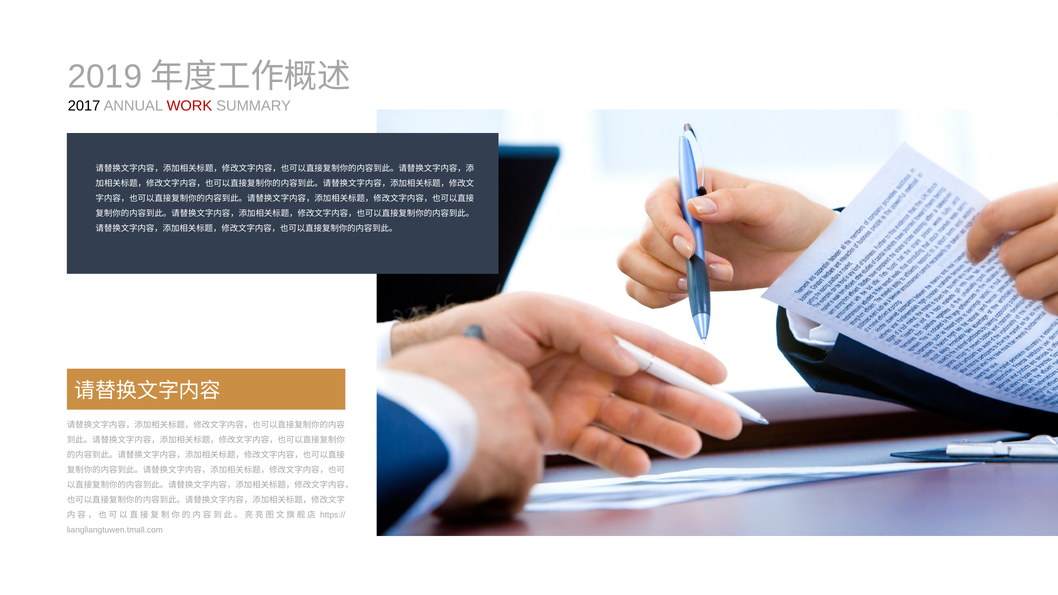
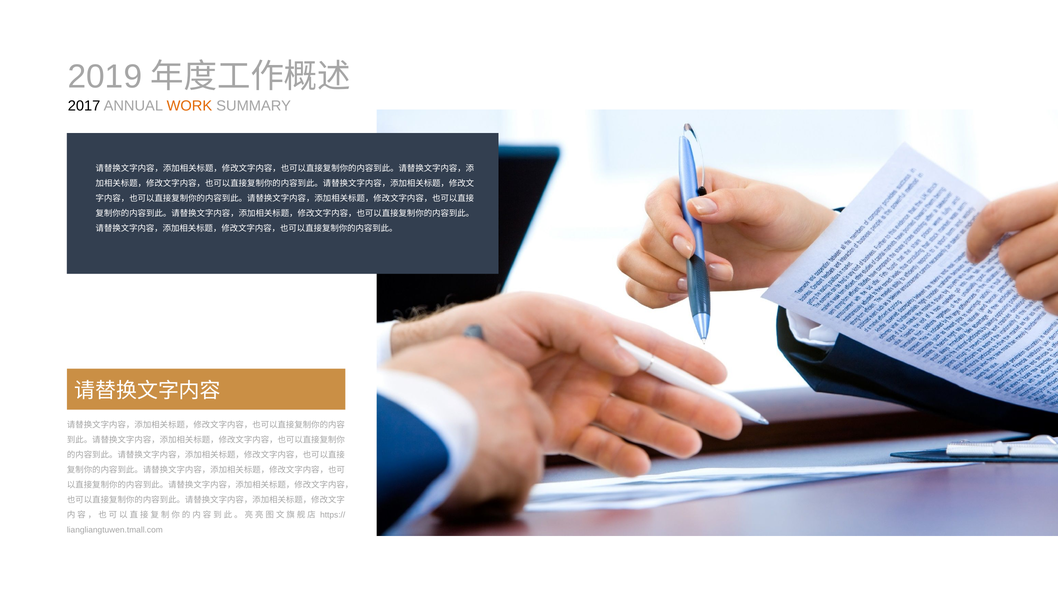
WORK colour: red -> orange
